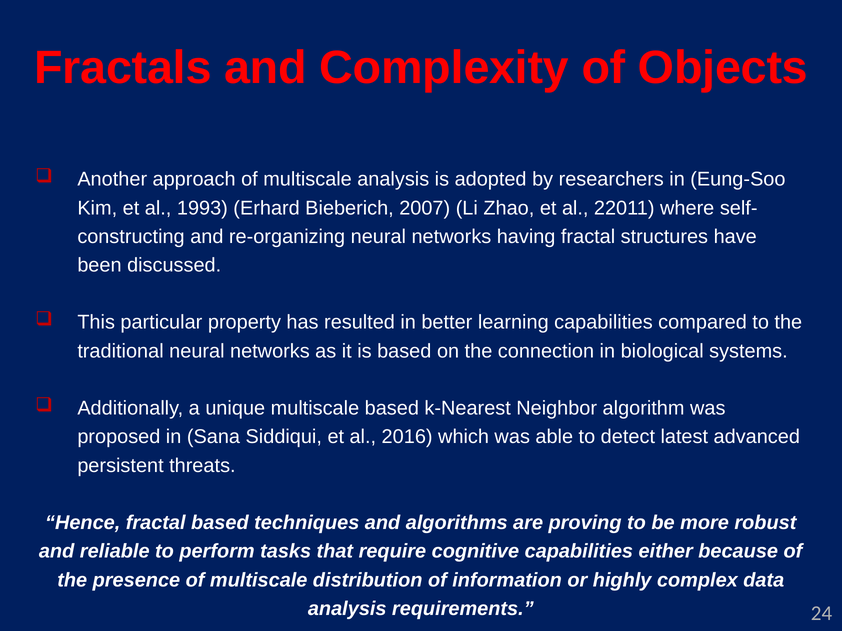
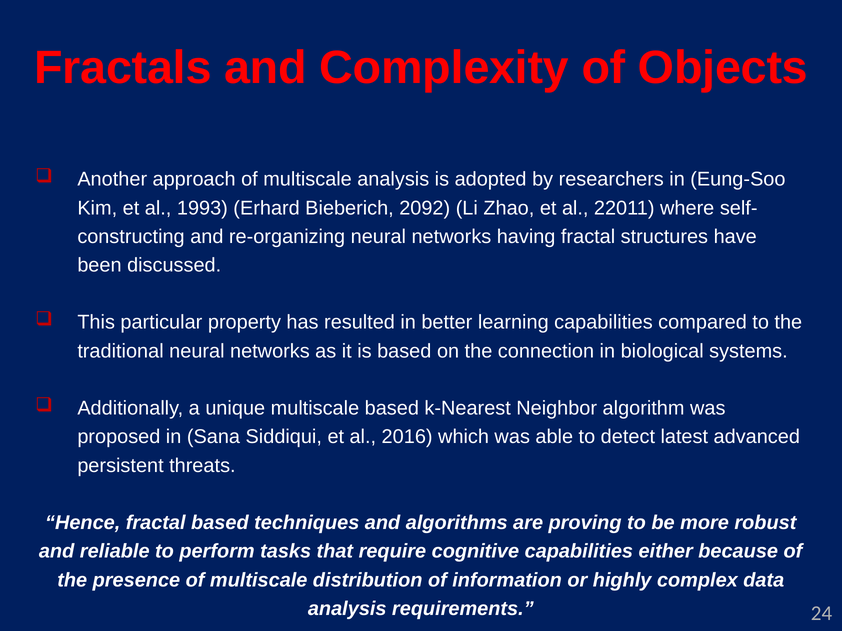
2007: 2007 -> 2092
